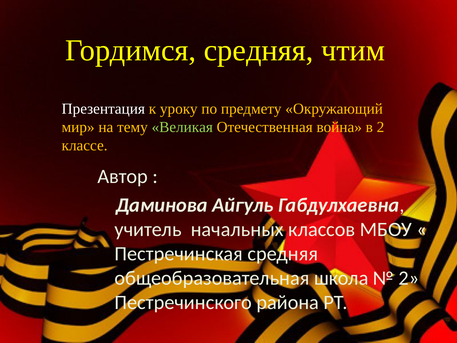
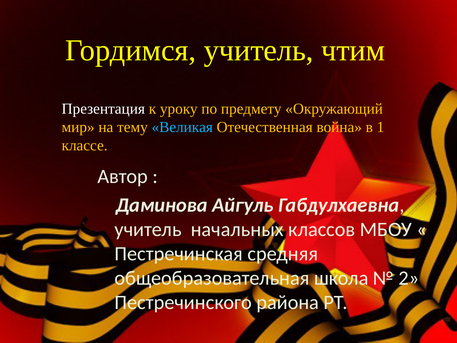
Гордимся средняя: средняя -> учитель
Великая colour: light green -> light blue
в 2: 2 -> 1
